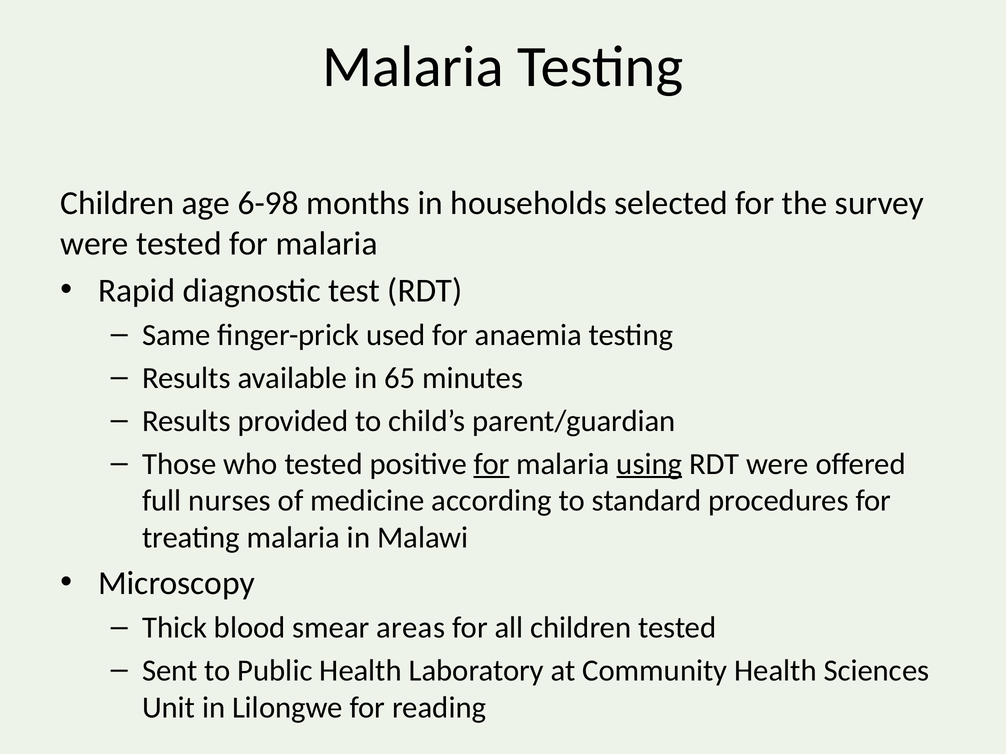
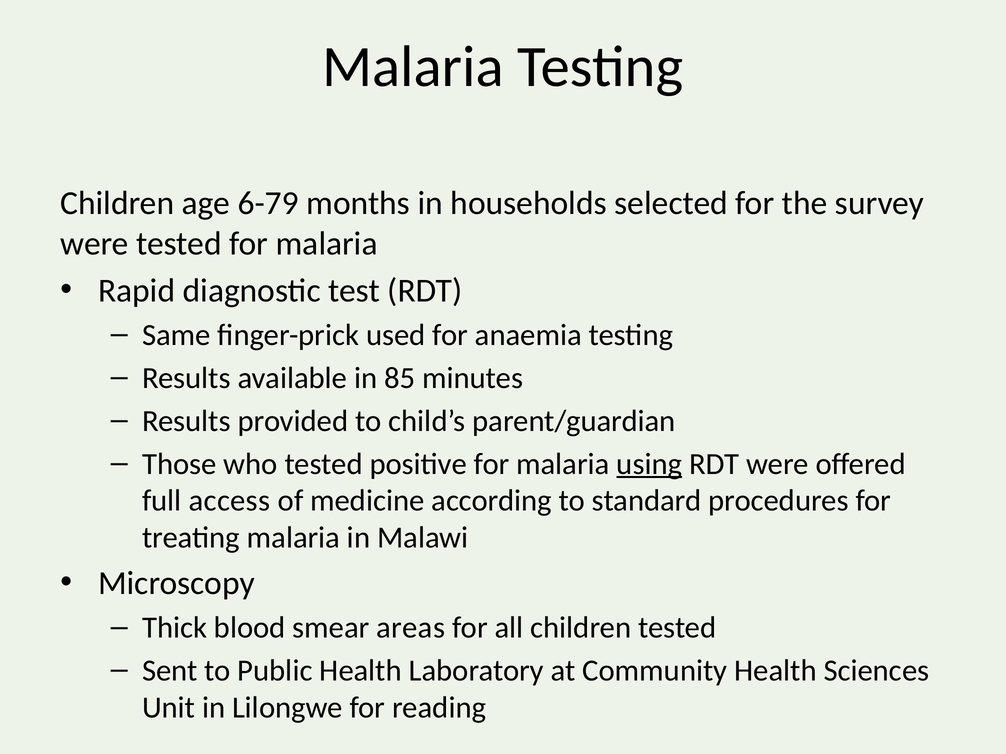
6-98: 6-98 -> 6-79
65: 65 -> 85
for at (492, 464) underline: present -> none
nurses: nurses -> access
